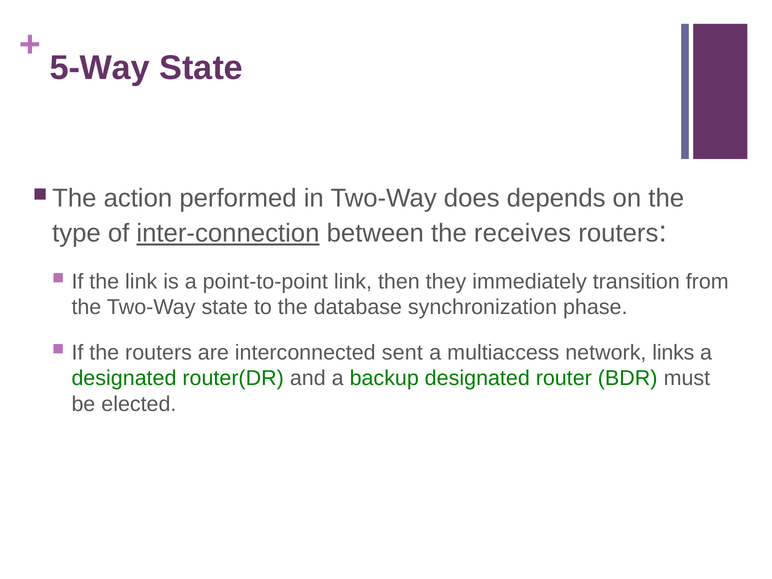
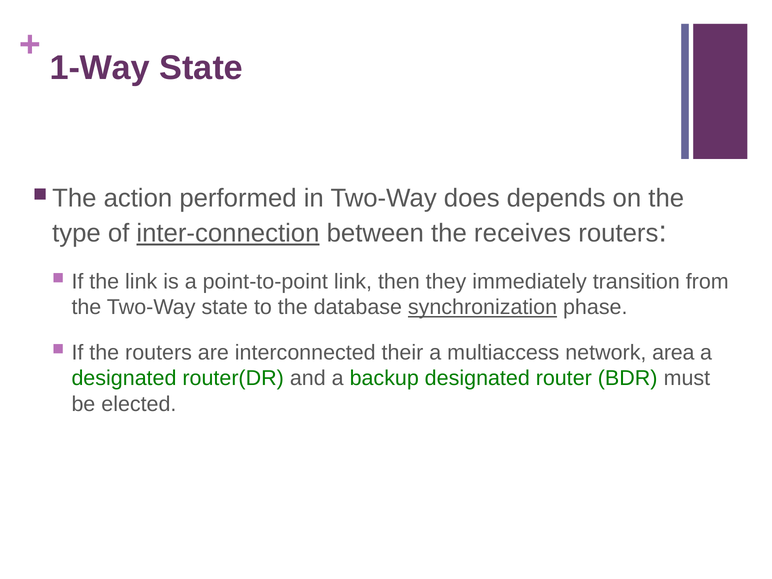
5-Way: 5-Way -> 1-Way
synchronization underline: none -> present
sent: sent -> their
links: links -> area
